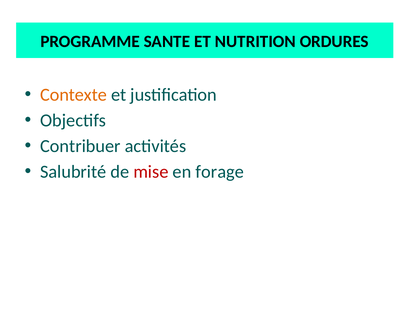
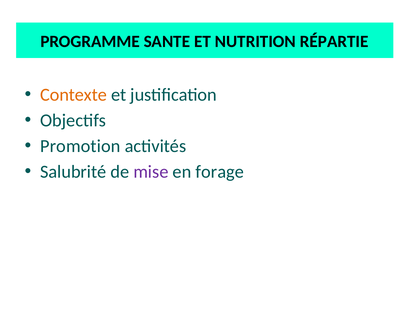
ORDURES: ORDURES -> RÉPARTIE
Contribuer: Contribuer -> Promotion
mise colour: red -> purple
